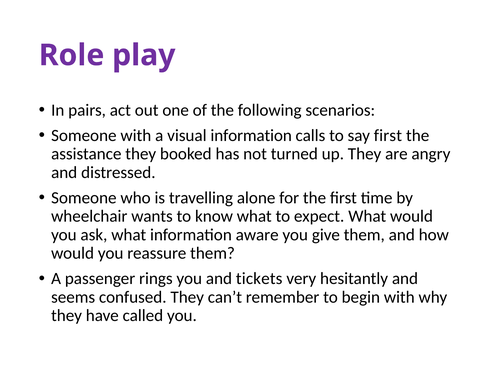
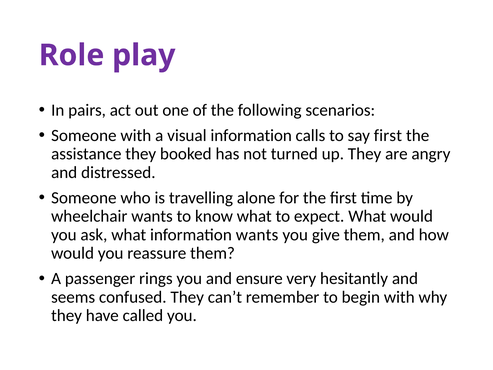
information aware: aware -> wants
tickets: tickets -> ensure
